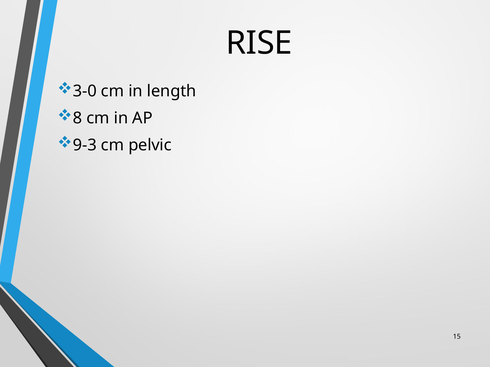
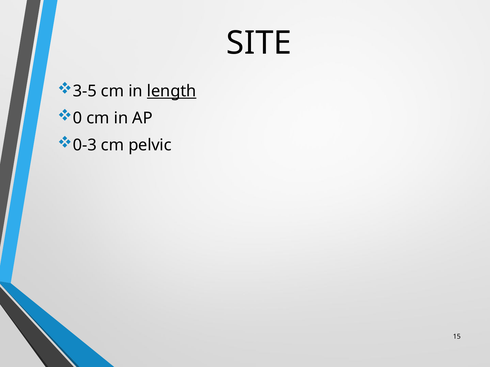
RISE: RISE -> SITE
3-0: 3-0 -> 3-5
length underline: none -> present
8: 8 -> 0
9-3: 9-3 -> 0-3
